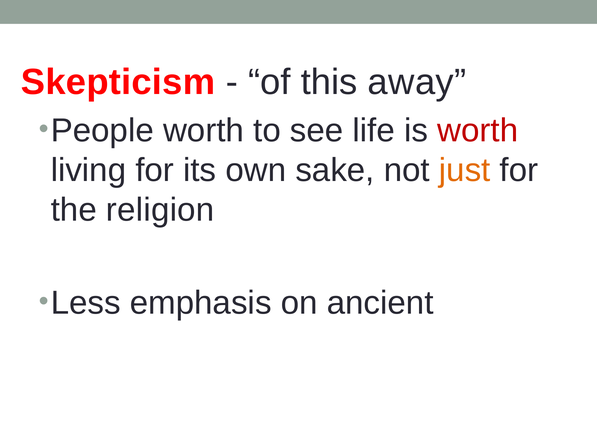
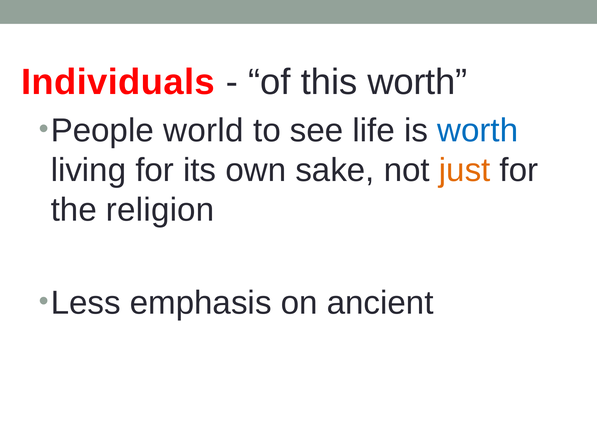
Skepticism: Skepticism -> Individuals
this away: away -> worth
People worth: worth -> world
worth at (478, 130) colour: red -> blue
